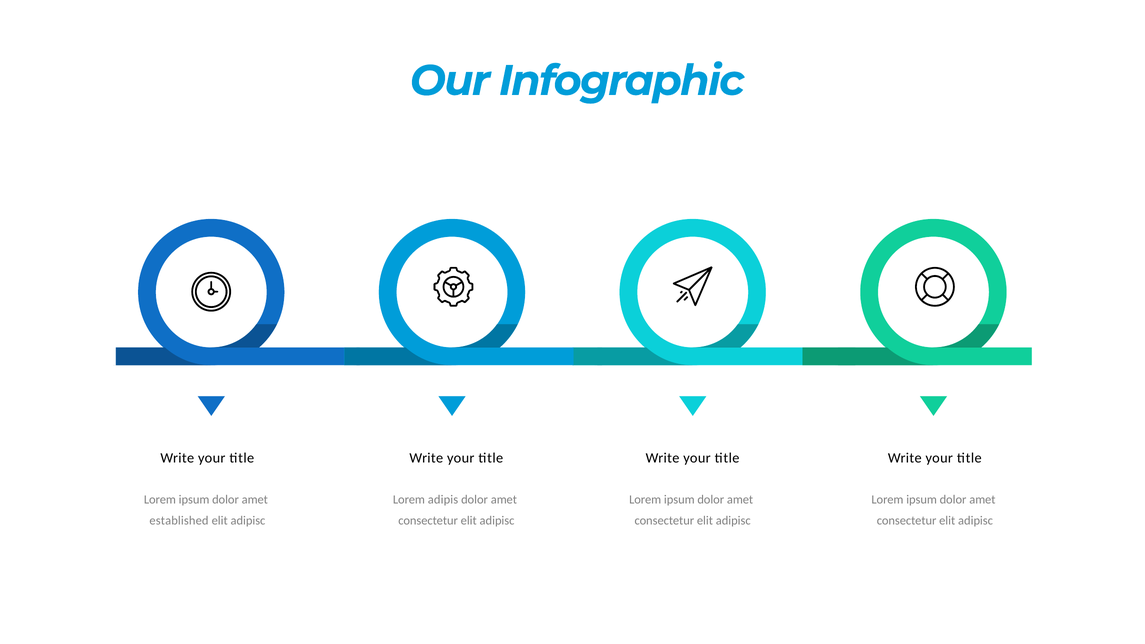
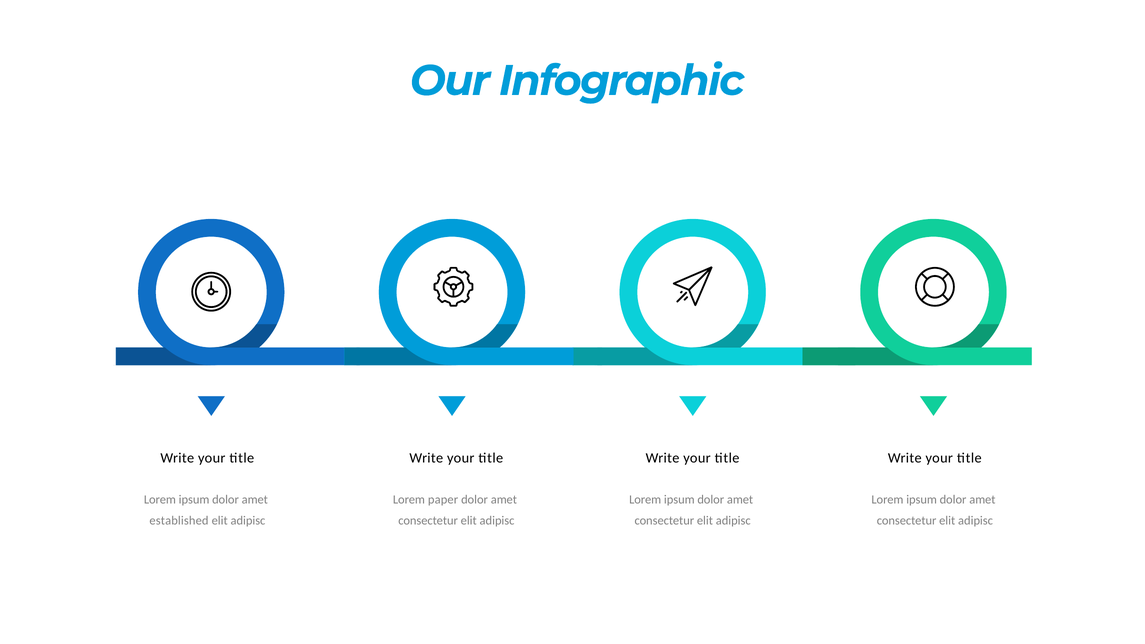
adipis: adipis -> paper
